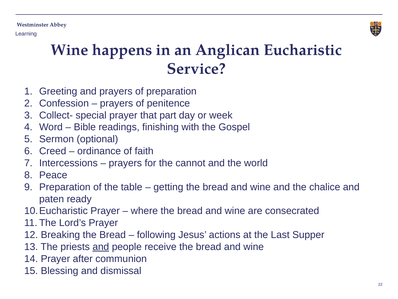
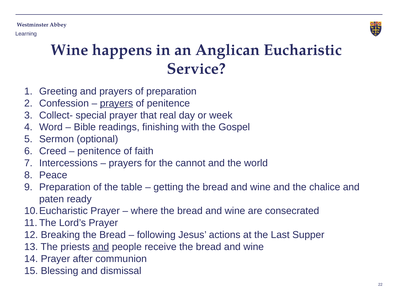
prayers at (116, 103) underline: none -> present
part: part -> real
ordinance at (99, 151): ordinance -> penitence
